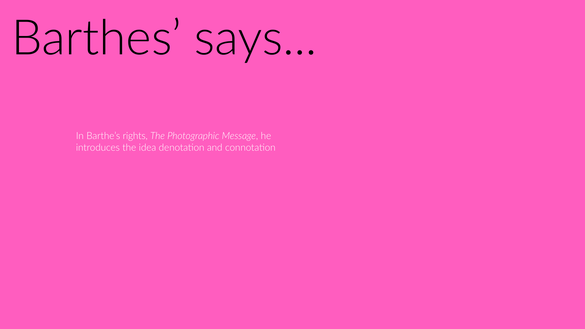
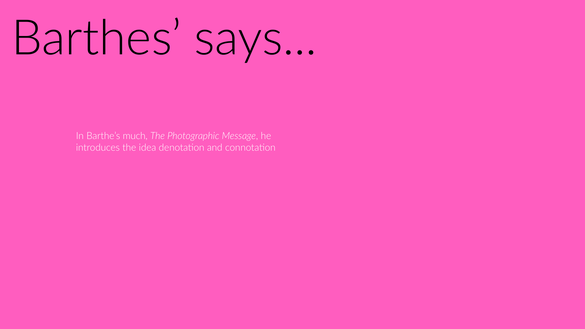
rights: rights -> much
